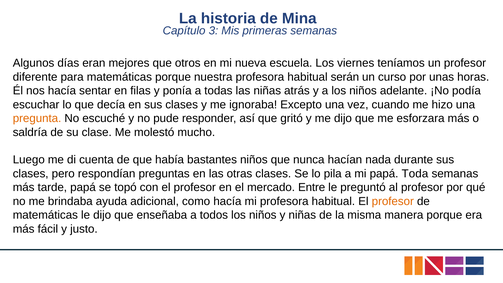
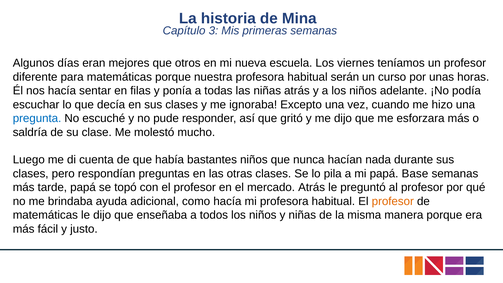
pregunta colour: orange -> blue
Toda: Toda -> Base
mercado Entre: Entre -> Atrás
